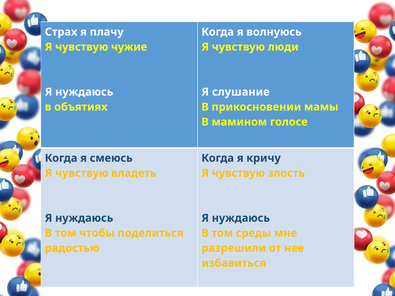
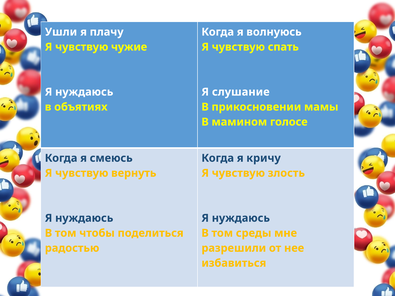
Страх: Страх -> Ушли
люди: люди -> спать
владеть: владеть -> вернуть
